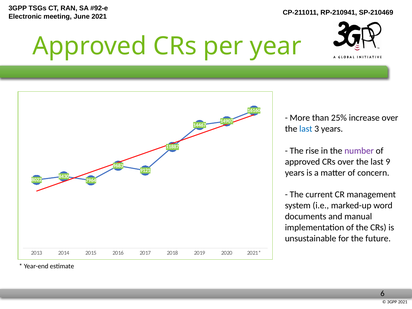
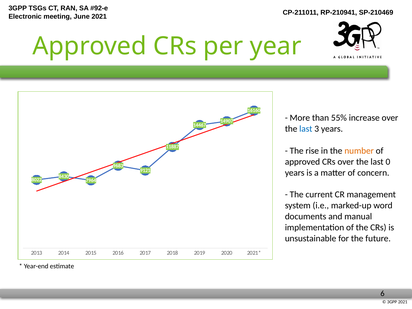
25%: 25% -> 55%
number colour: purple -> orange
9: 9 -> 0
